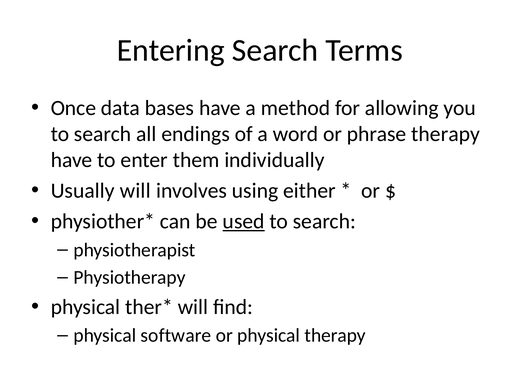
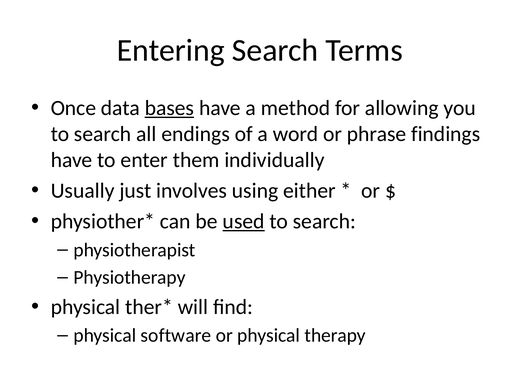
bases underline: none -> present
phrase therapy: therapy -> findings
Usually will: will -> just
